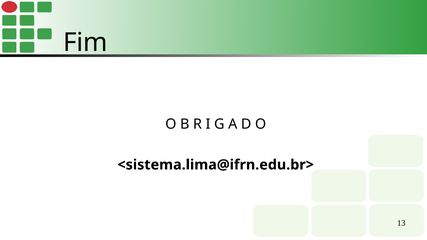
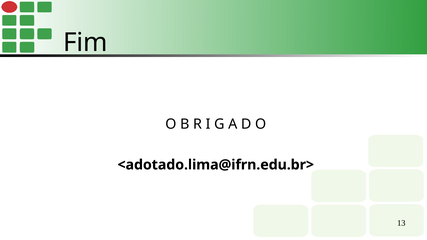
<sistema.lima@ifrn.edu.br>: <sistema.lima@ifrn.edu.br> -> <adotado.lima@ifrn.edu.br>
